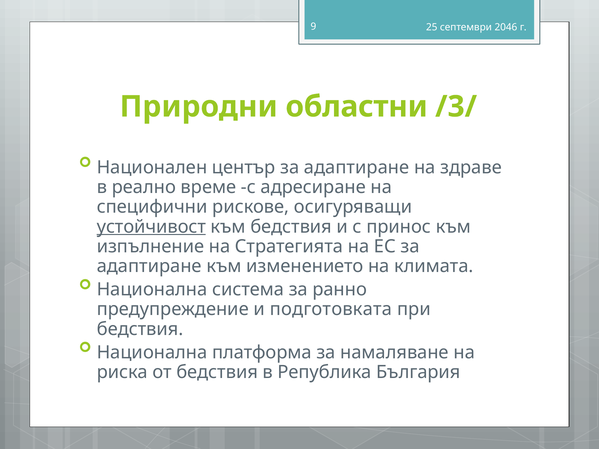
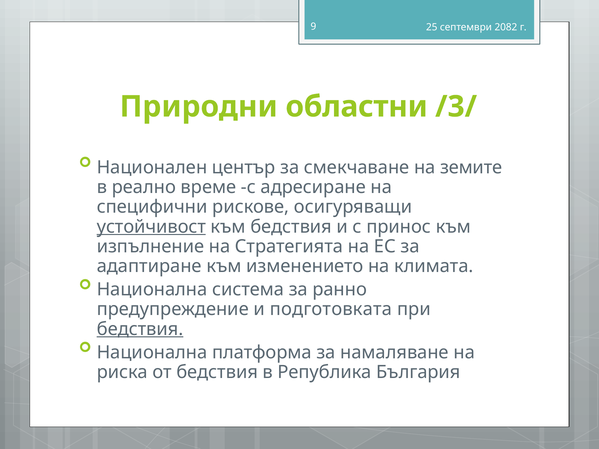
2046: 2046 -> 2082
център за адаптиране: адаптиране -> смекчаване
здраве: здраве -> земите
бедствия at (140, 329) underline: none -> present
